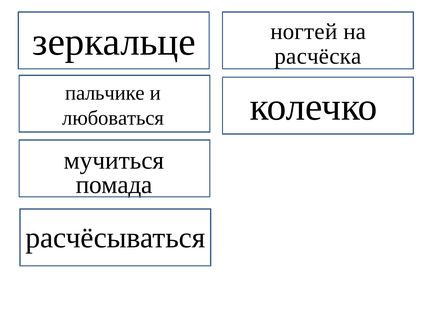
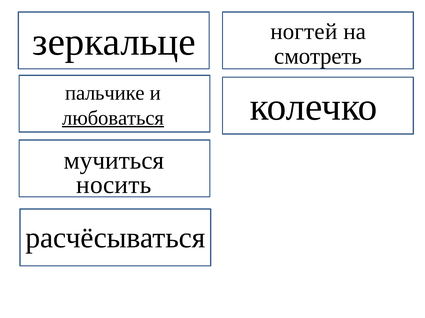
расчёска: расчёска -> смотреть
любоваться underline: none -> present
помада: помада -> носить
